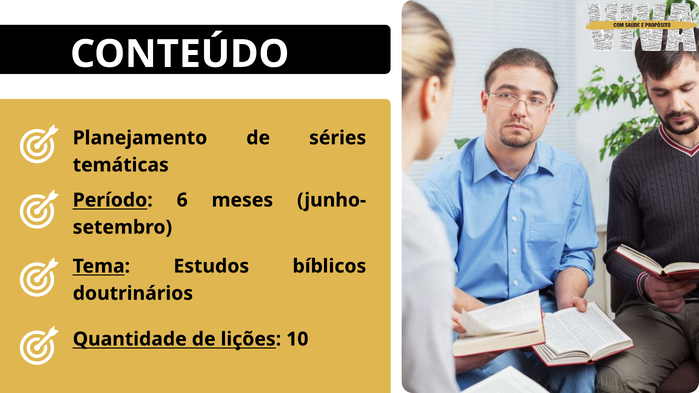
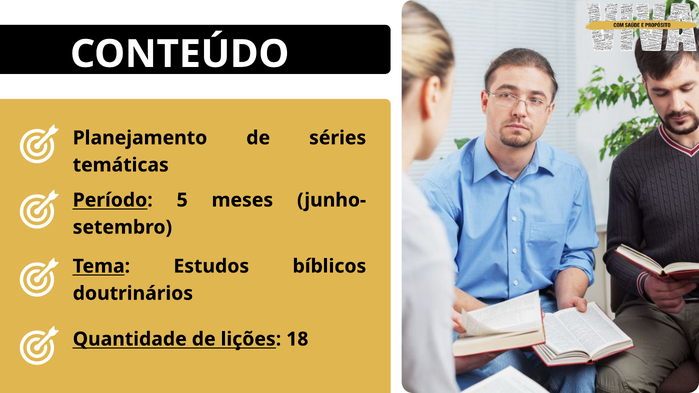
6: 6 -> 5
10: 10 -> 18
